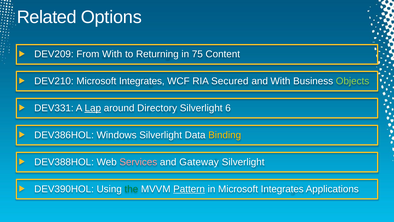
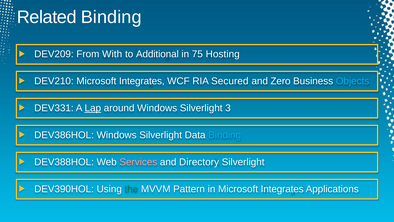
Related Options: Options -> Binding
Returning: Returning -> Additional
Content: Content -> Hosting
and With: With -> Zero
Objects colour: light green -> light blue
around Directory: Directory -> Windows
6: 6 -> 3
Binding at (225, 135) colour: yellow -> light blue
Gateway: Gateway -> Directory
Pattern underline: present -> none
